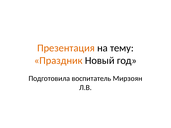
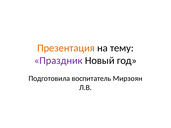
Праздник colour: orange -> purple
